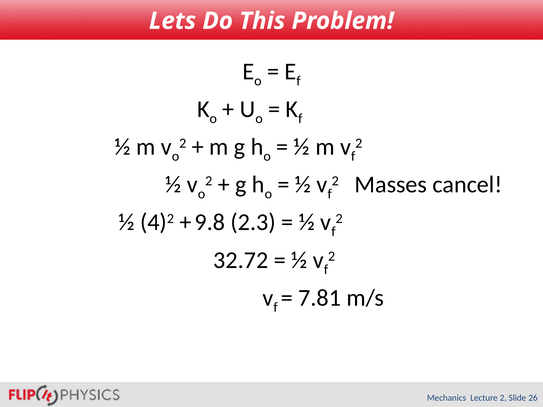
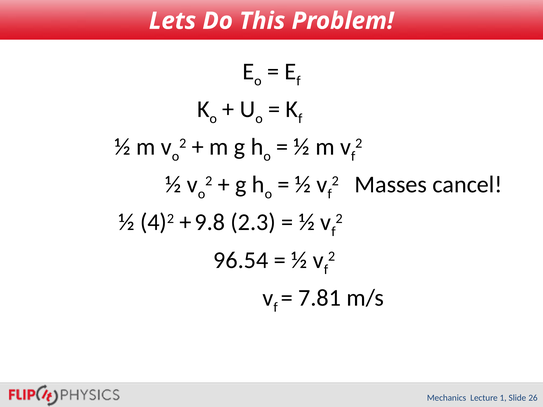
32.72: 32.72 -> 96.54
Lecture 2: 2 -> 1
